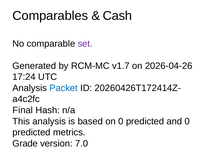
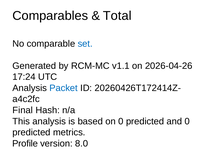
Cash: Cash -> Total
set colour: purple -> blue
v1.7: v1.7 -> v1.1
Grade: Grade -> Profile
7.0: 7.0 -> 8.0
